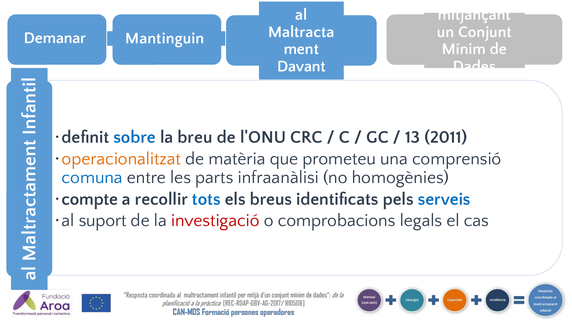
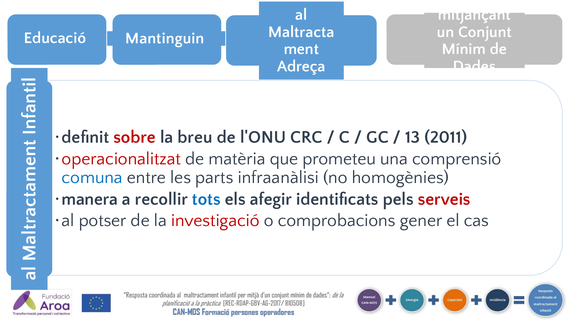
Demanar: Demanar -> Educació
Davant: Davant -> Adreça
sobre colour: blue -> red
operacionalitzat colour: orange -> red
compte: compte -> manera
breus: breus -> afegir
serveis colour: blue -> red
suport: suport -> potser
legals: legals -> gener
